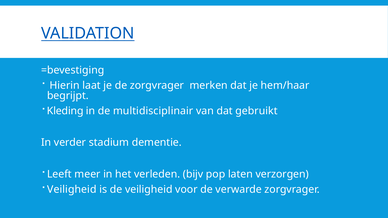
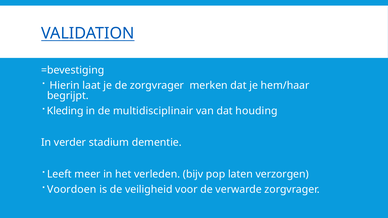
gebruikt: gebruikt -> houding
Veiligheid at (72, 190): Veiligheid -> Voordoen
